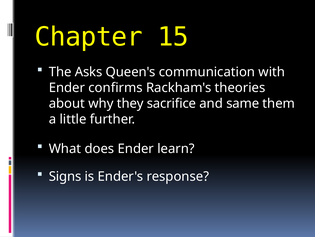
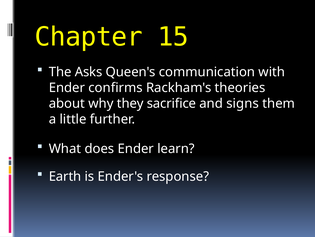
same: same -> signs
Signs: Signs -> Earth
